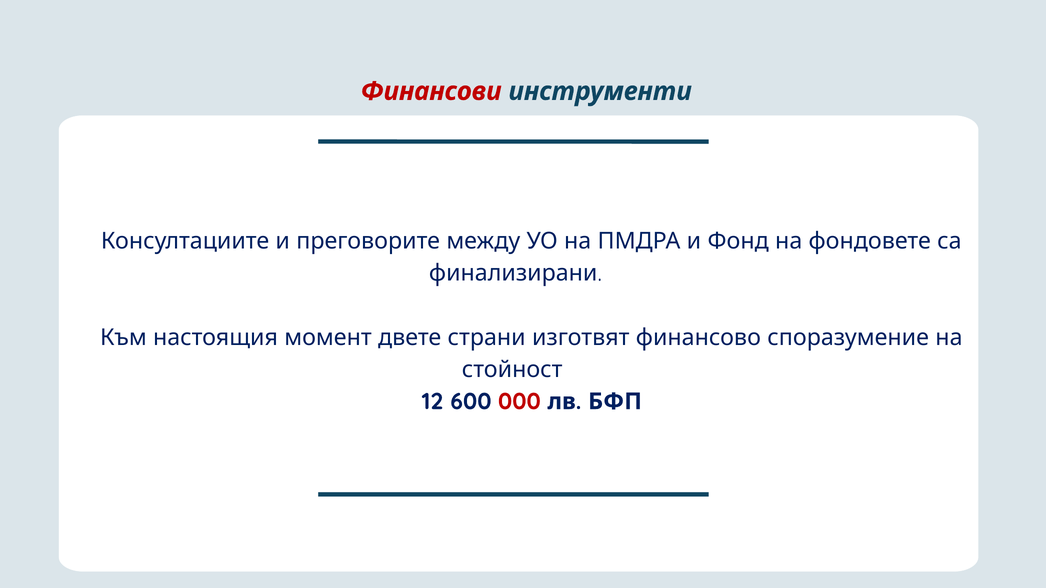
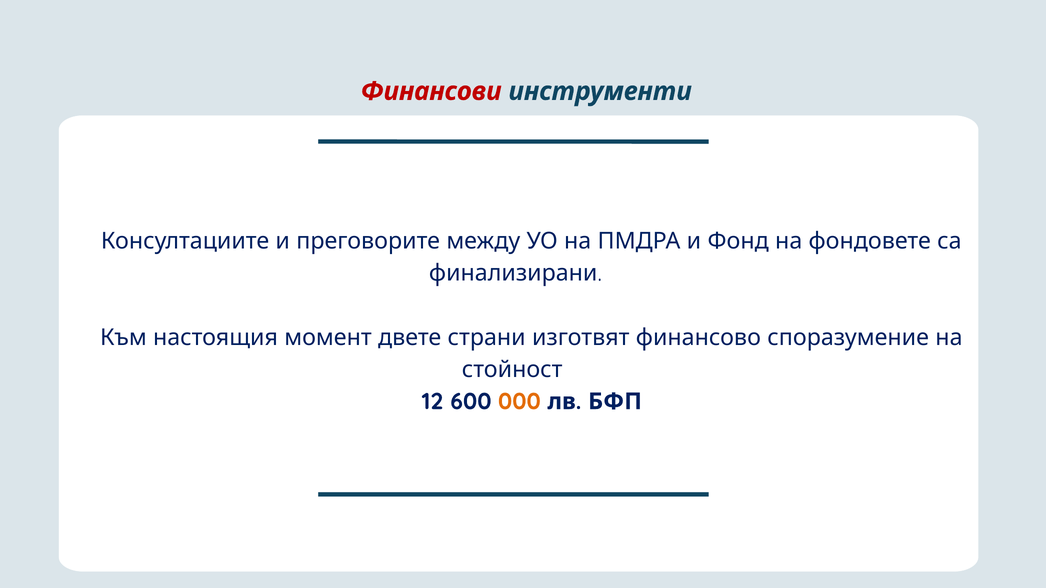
000 colour: red -> orange
